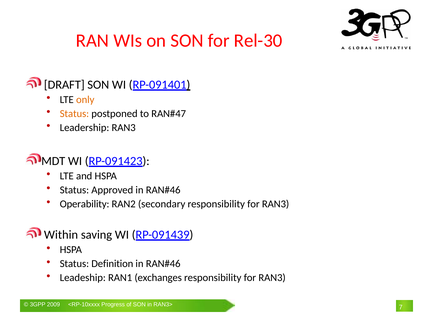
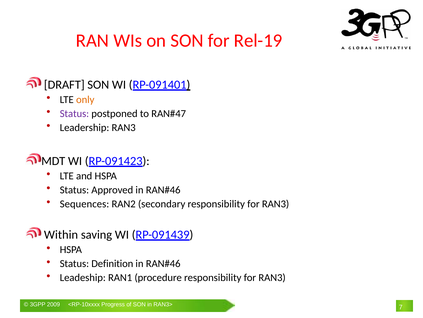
Rel-30: Rel-30 -> Rel-19
Status at (74, 113) colour: orange -> purple
Operability: Operability -> Sequences
exchanges: exchanges -> procedure
